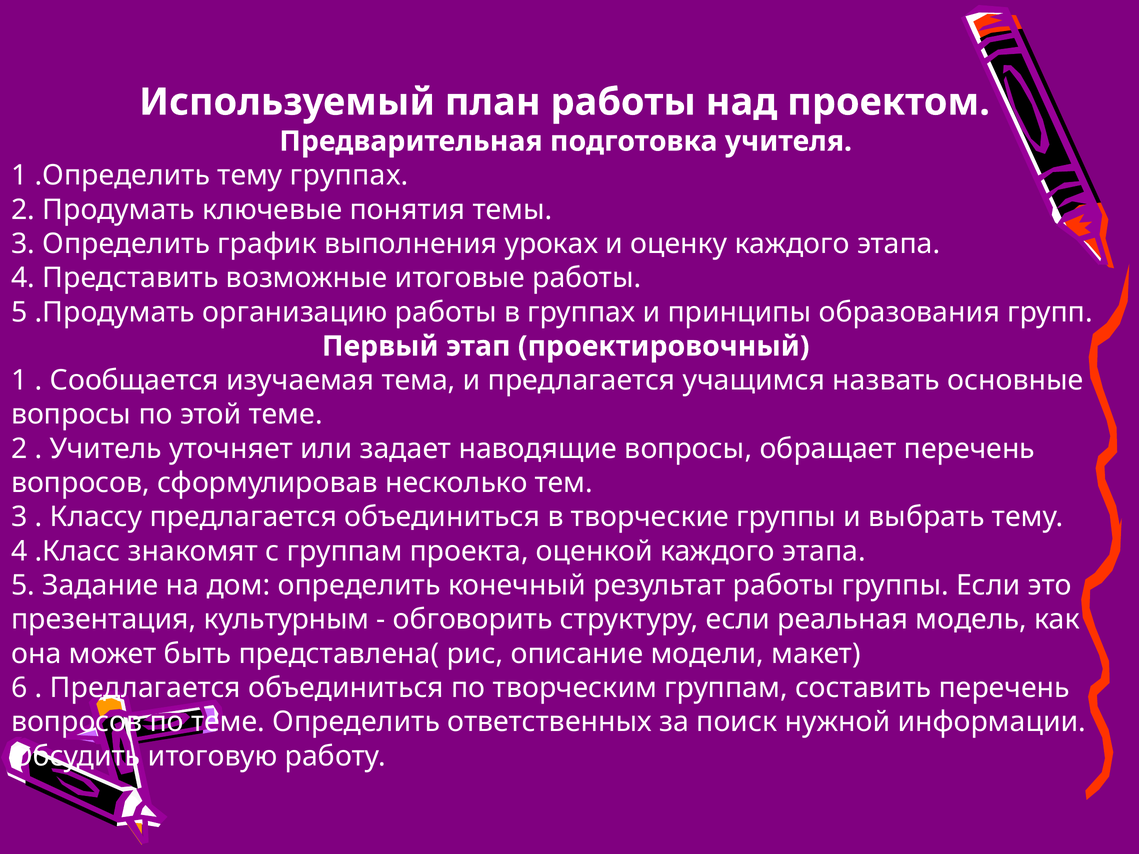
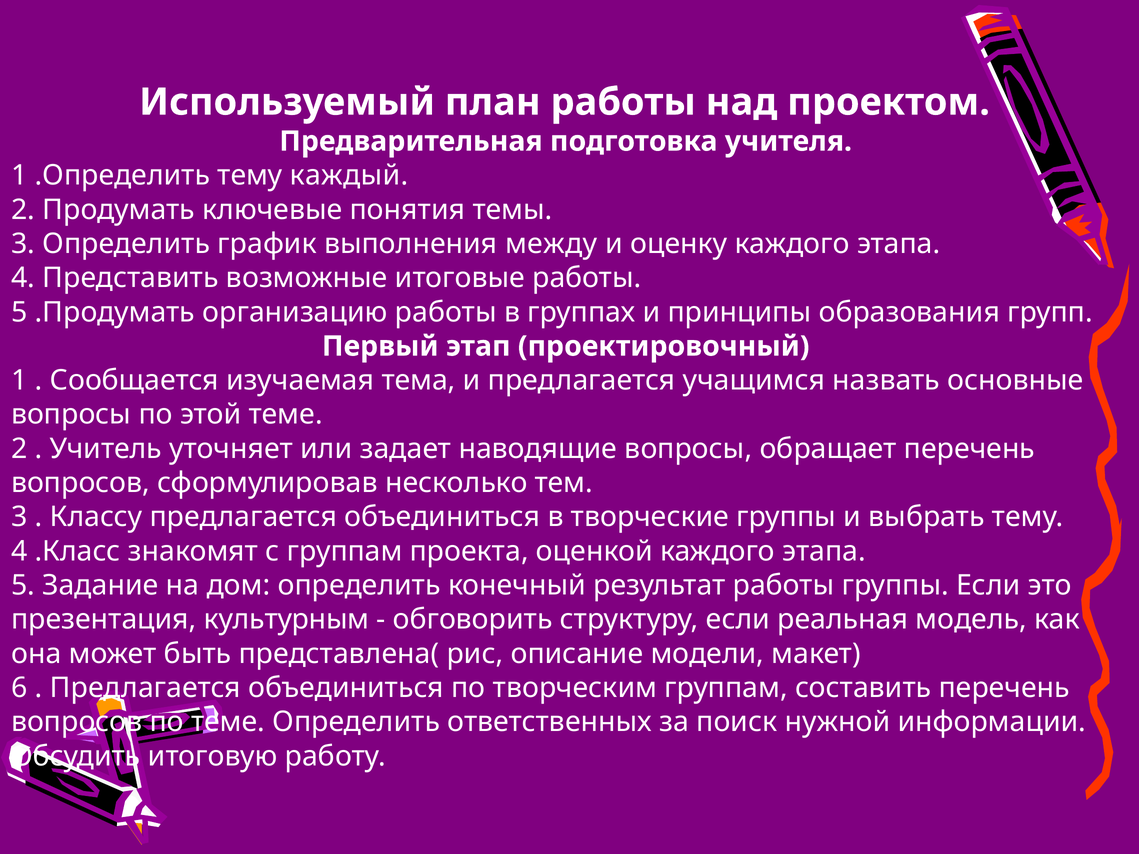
тему группах: группах -> каждый
уроках: уроках -> между
